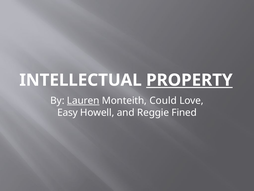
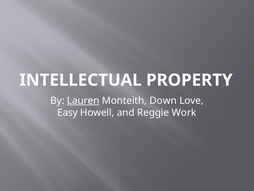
PROPERTY underline: present -> none
Could: Could -> Down
Fined: Fined -> Work
